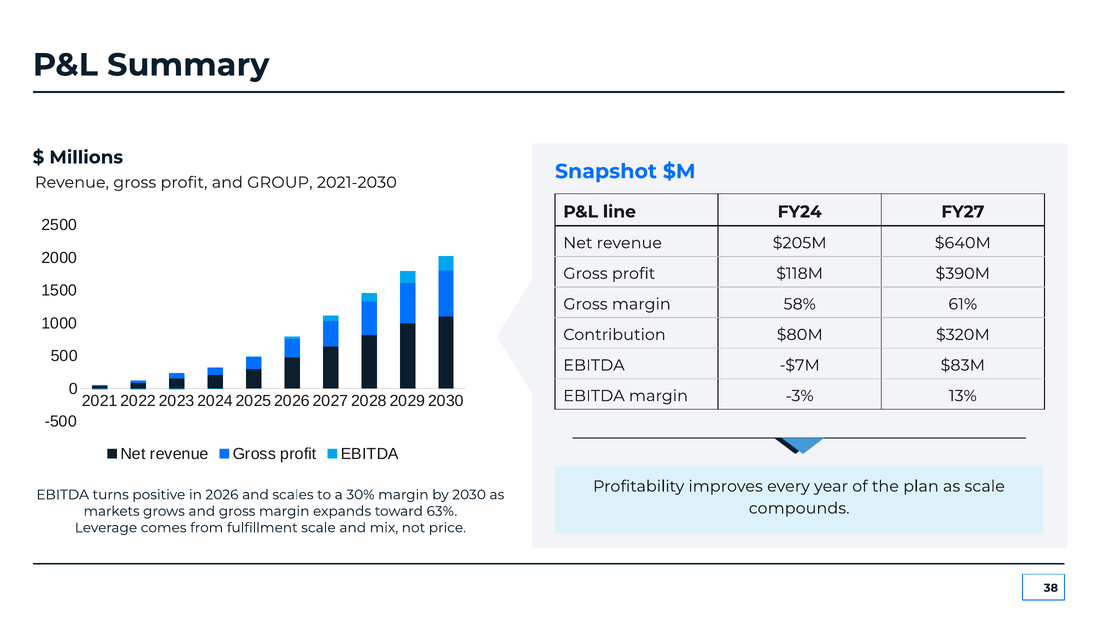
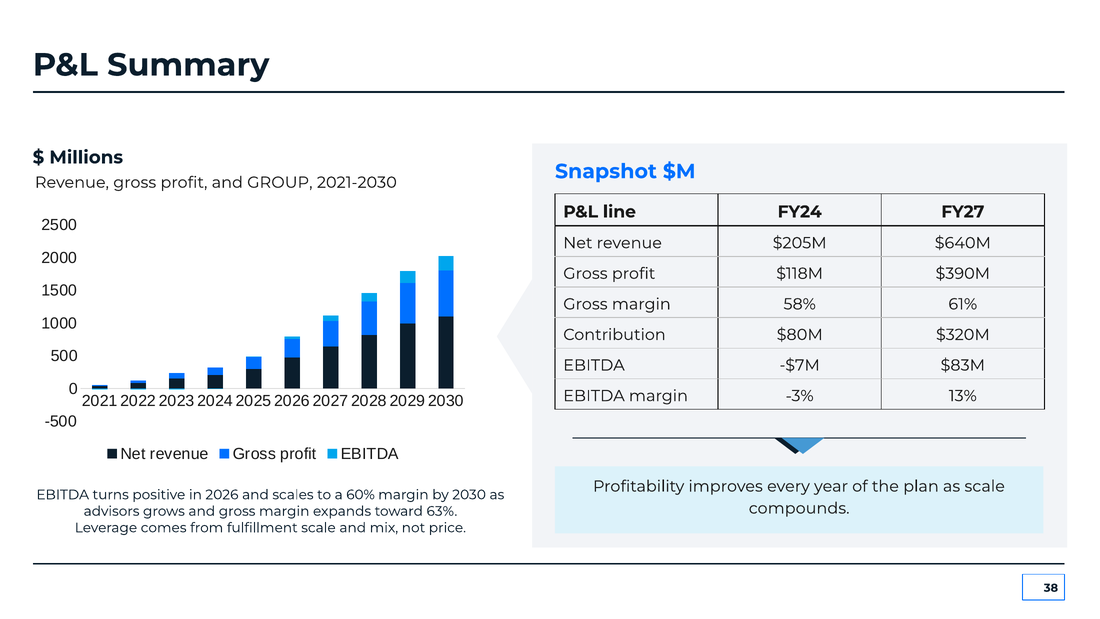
30%: 30% -> 60%
markets: markets -> advisors
